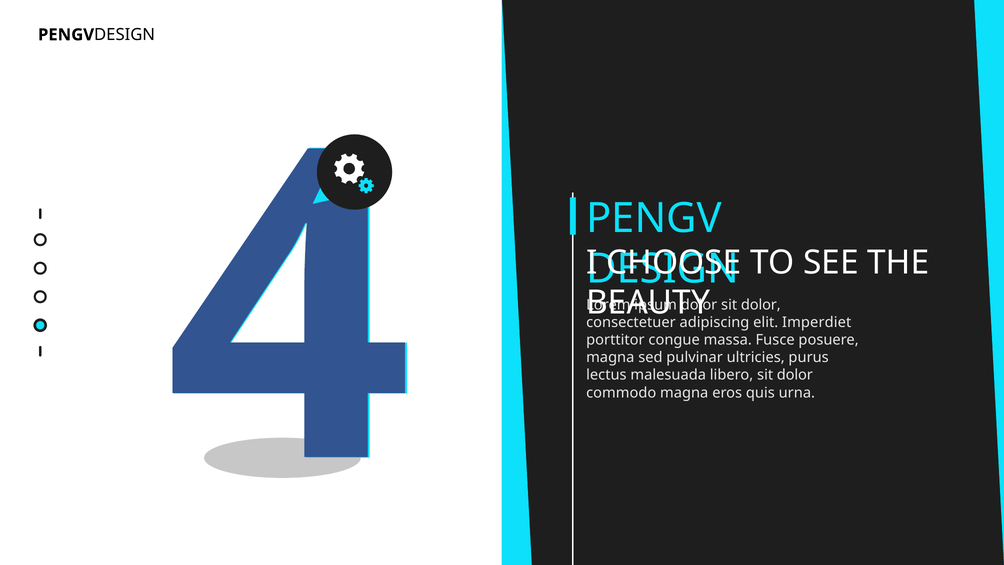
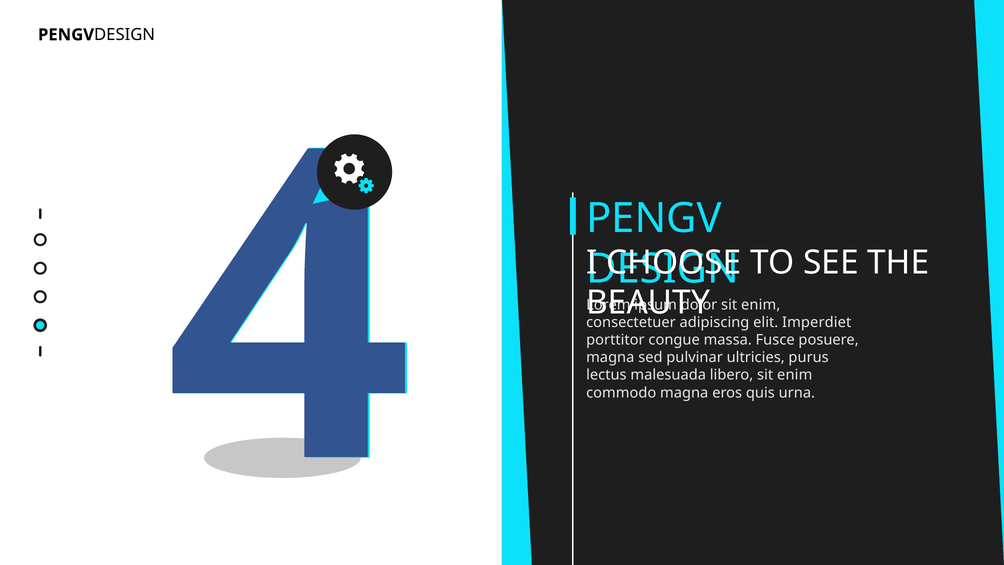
dolor at (761, 305): dolor -> enim
libero sit dolor: dolor -> enim
